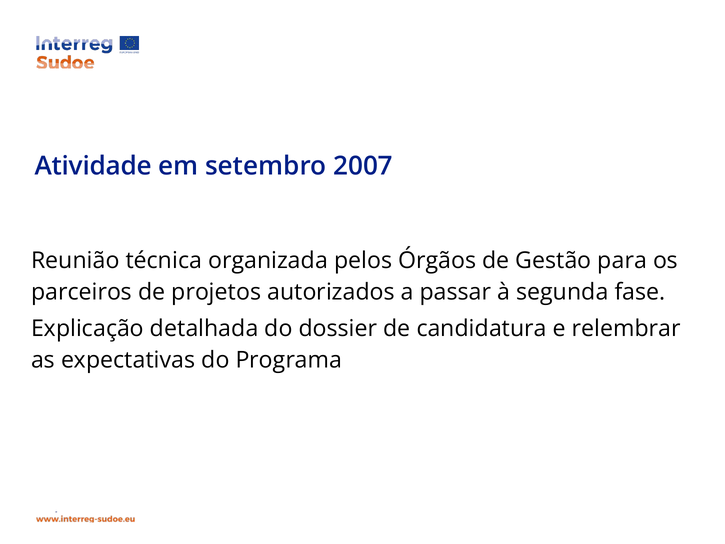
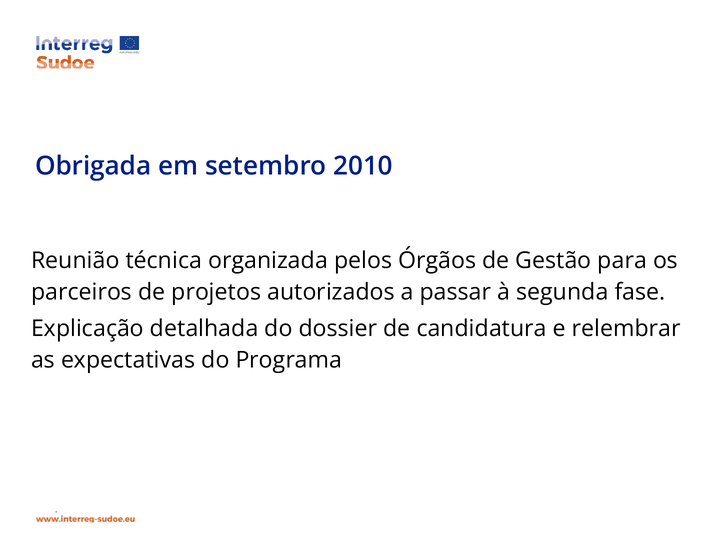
Atividade: Atividade -> Obrigada
2007: 2007 -> 2010
